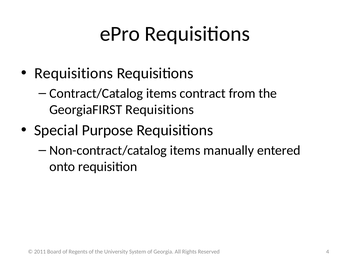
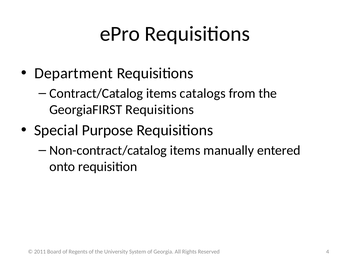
Requisitions at (74, 73): Requisitions -> Department
contract: contract -> catalogs
